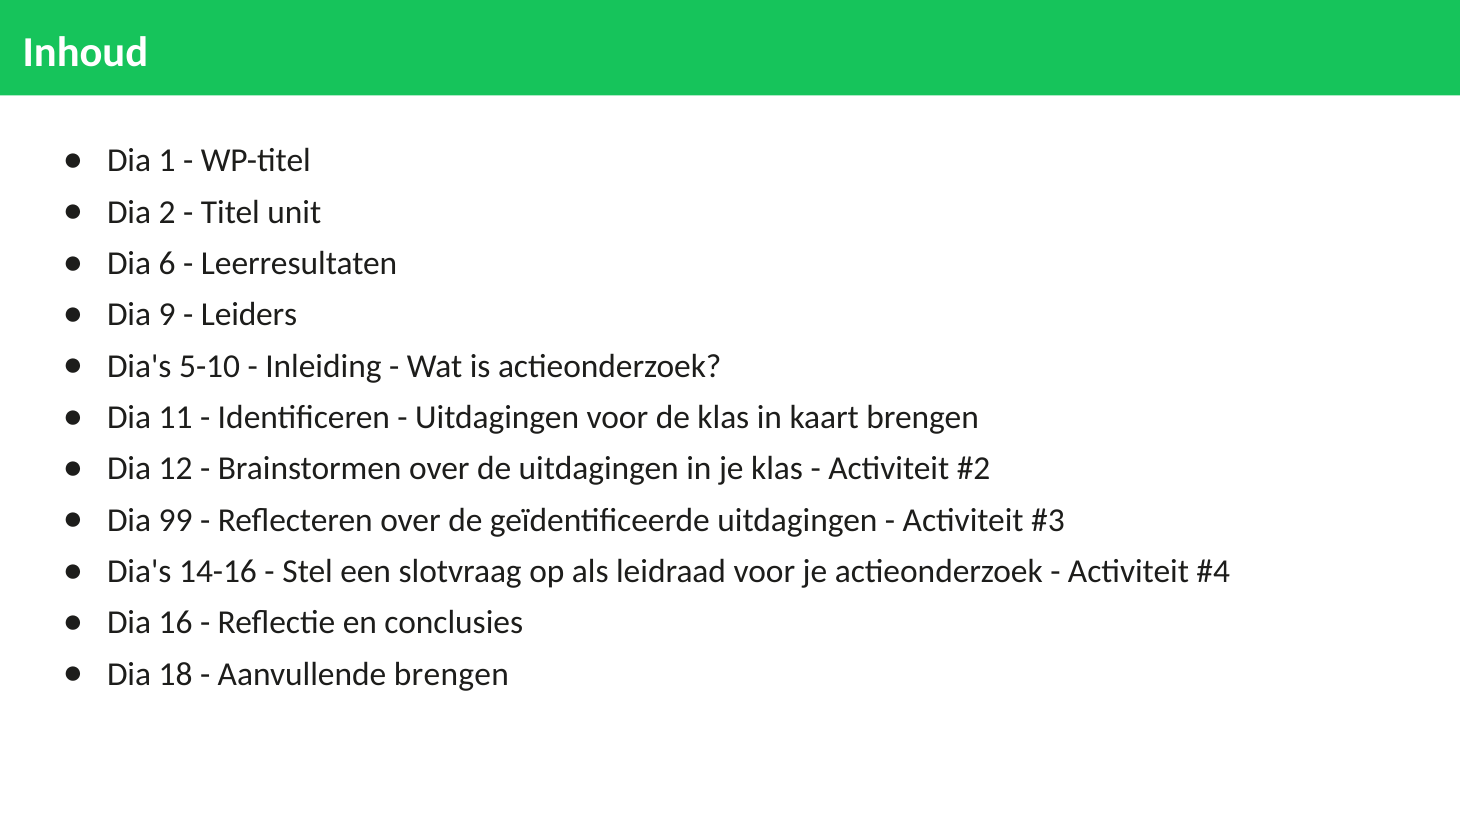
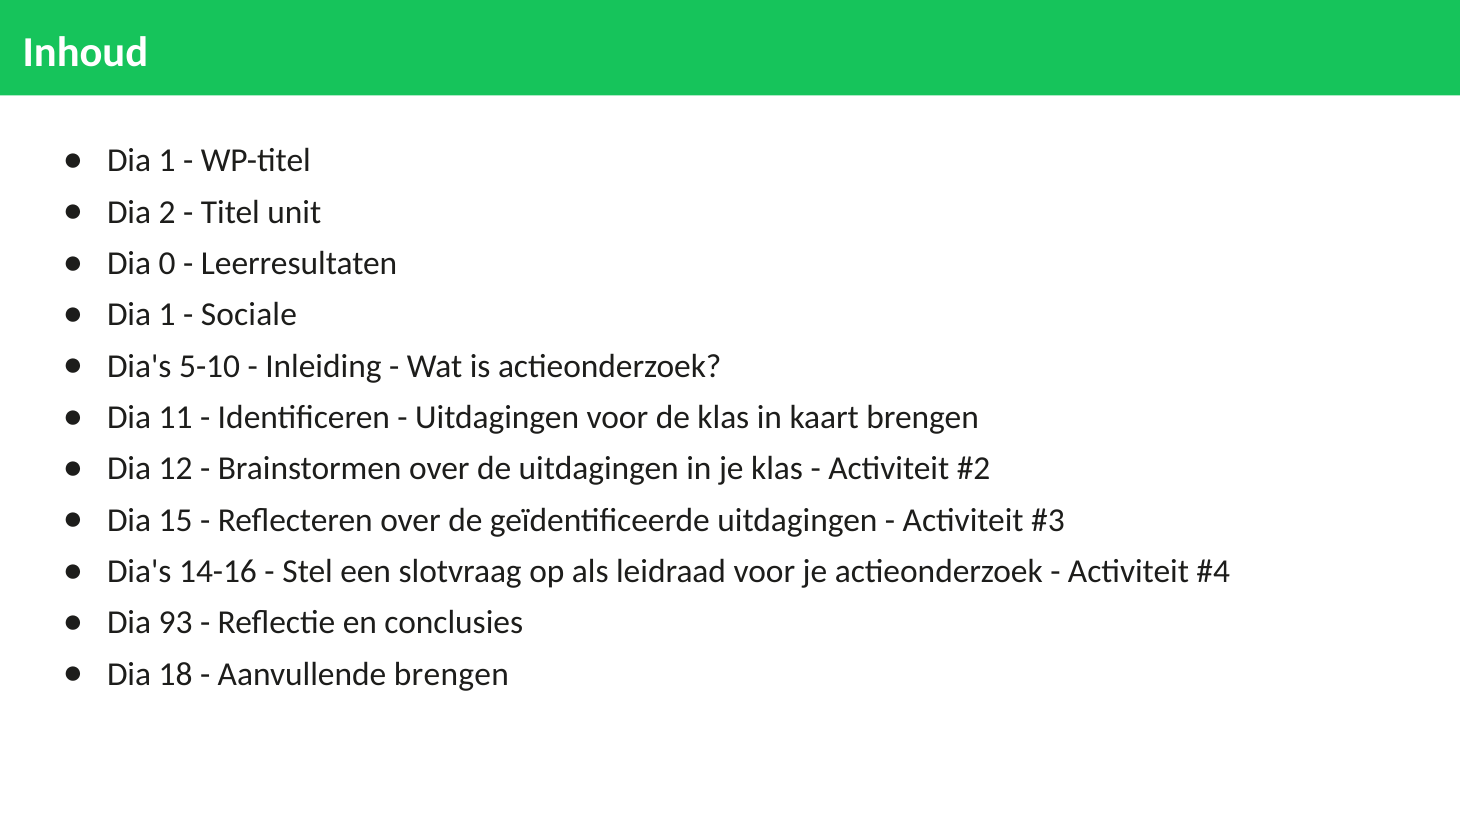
6: 6 -> 0
9 at (167, 315): 9 -> 1
Leiders: Leiders -> Sociale
99: 99 -> 15
16: 16 -> 93
